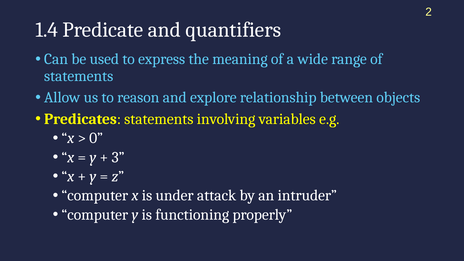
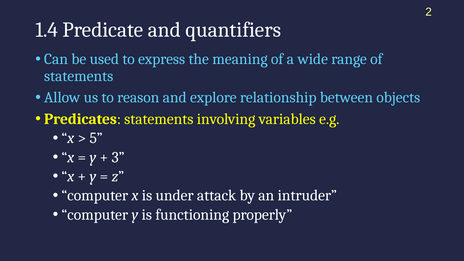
0: 0 -> 5
